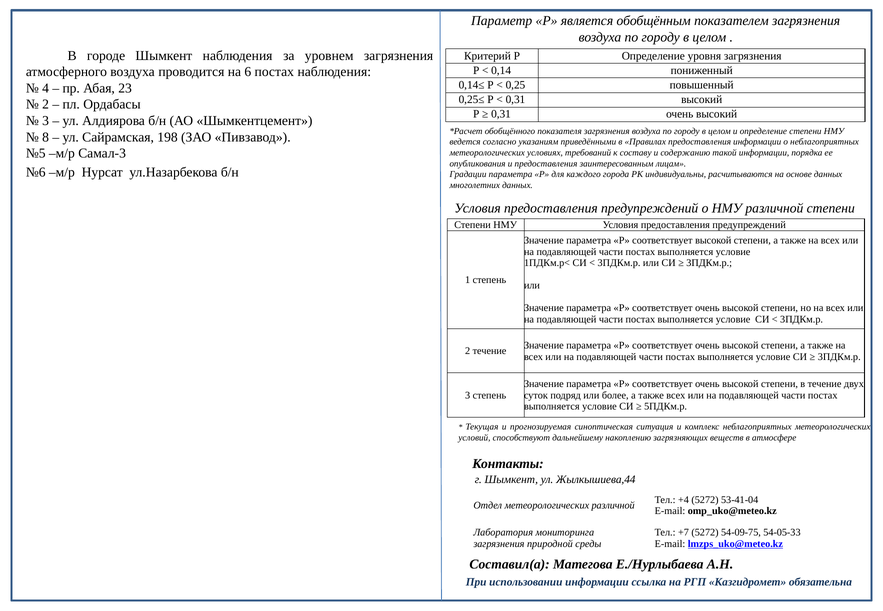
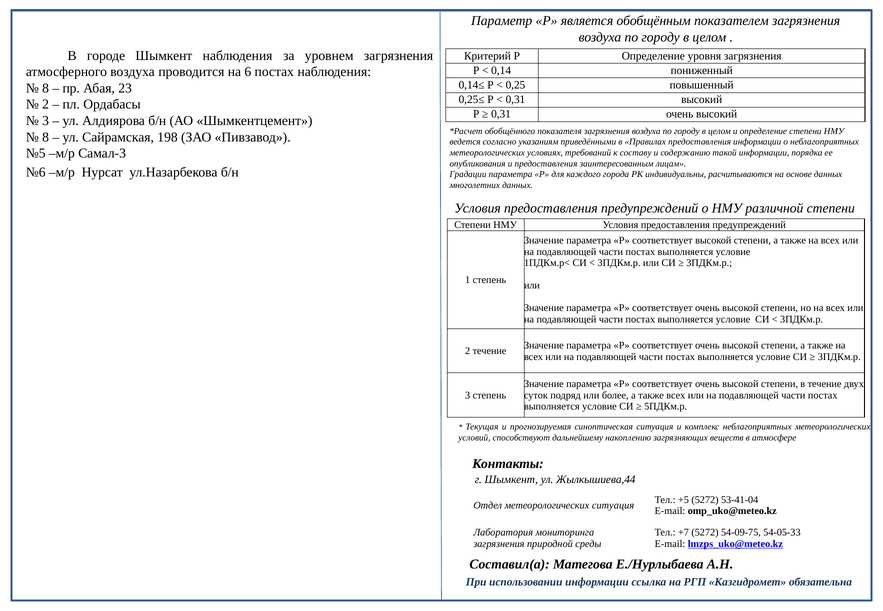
4 at (46, 88): 4 -> 8
+4: +4 -> +5
метеорологических различной: различной -> ситуация
